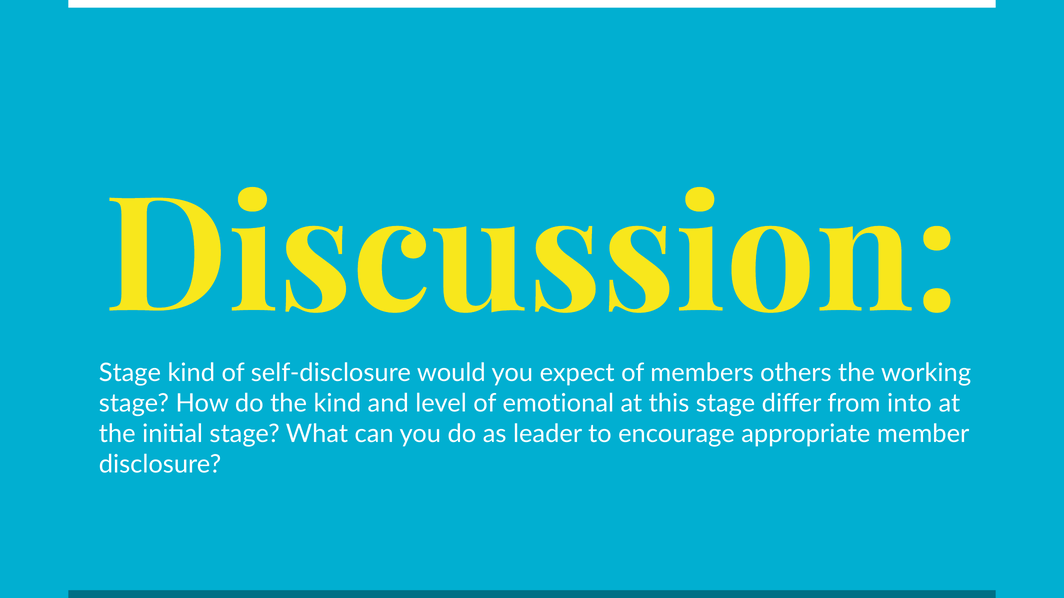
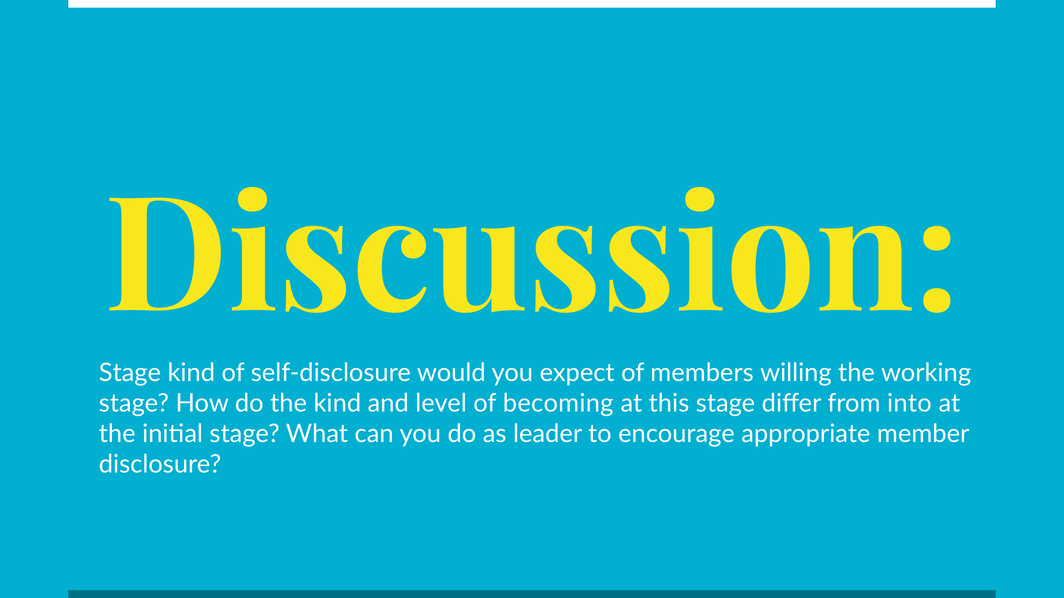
others: others -> willing
emotional: emotional -> becoming
